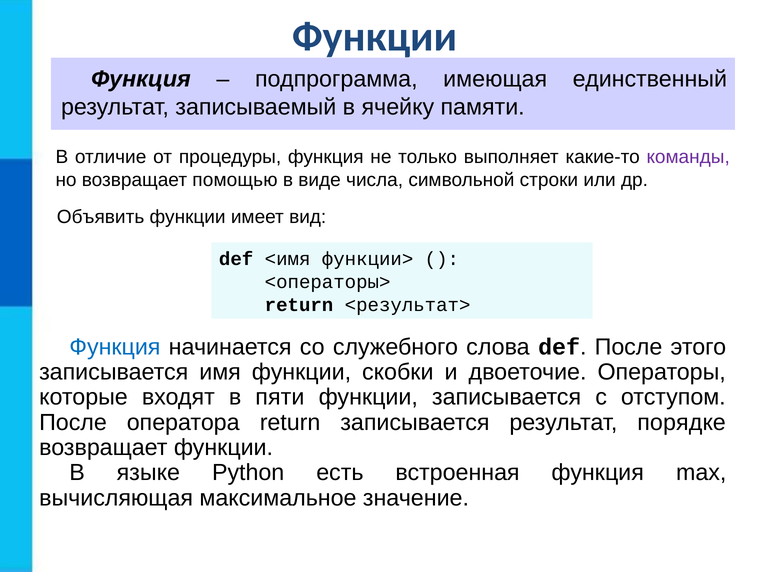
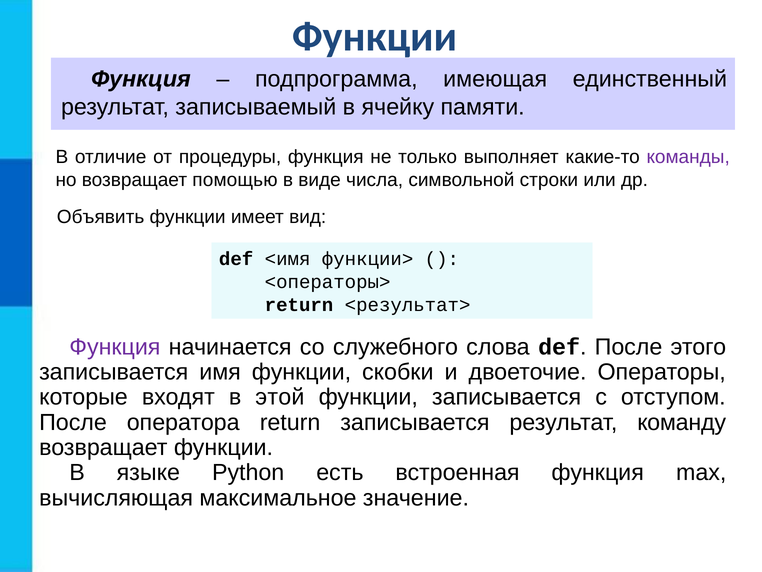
Функция at (115, 347) colour: blue -> purple
пяти: пяти -> этой
порядке: порядке -> команду
